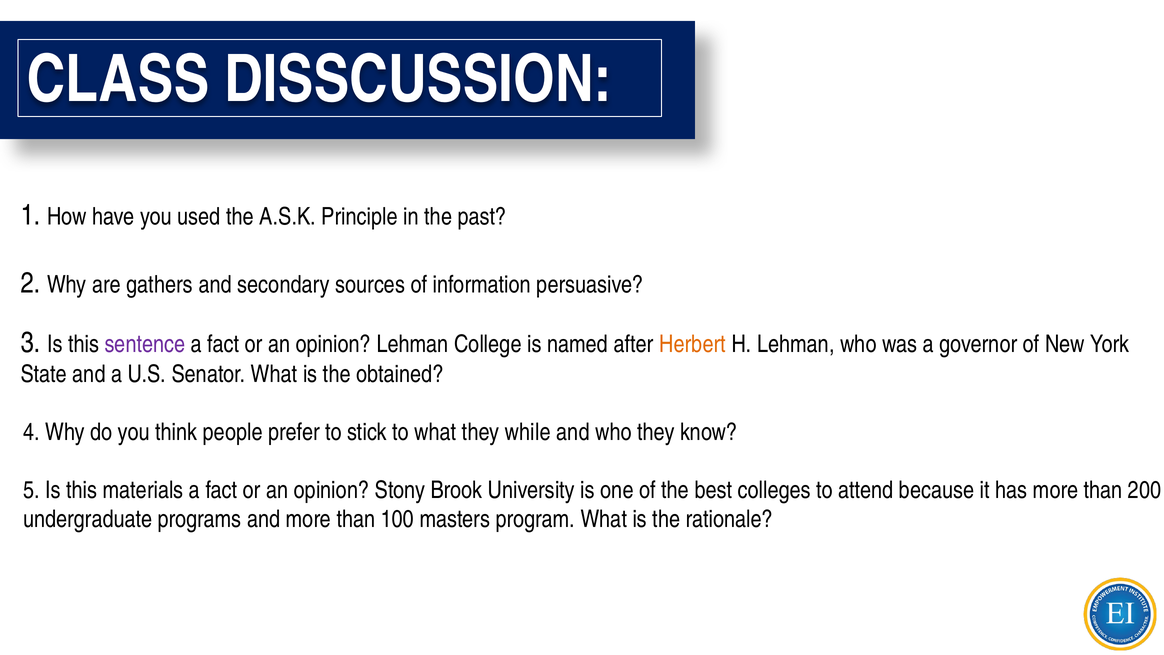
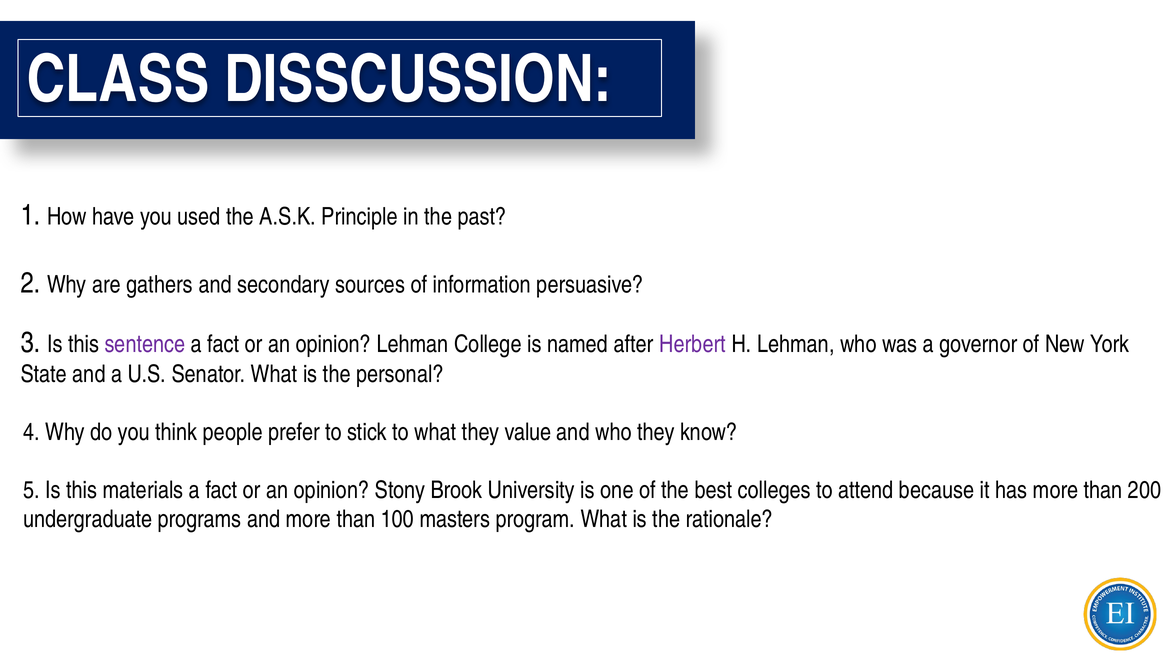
Herbert colour: orange -> purple
obtained: obtained -> personal
while: while -> value
